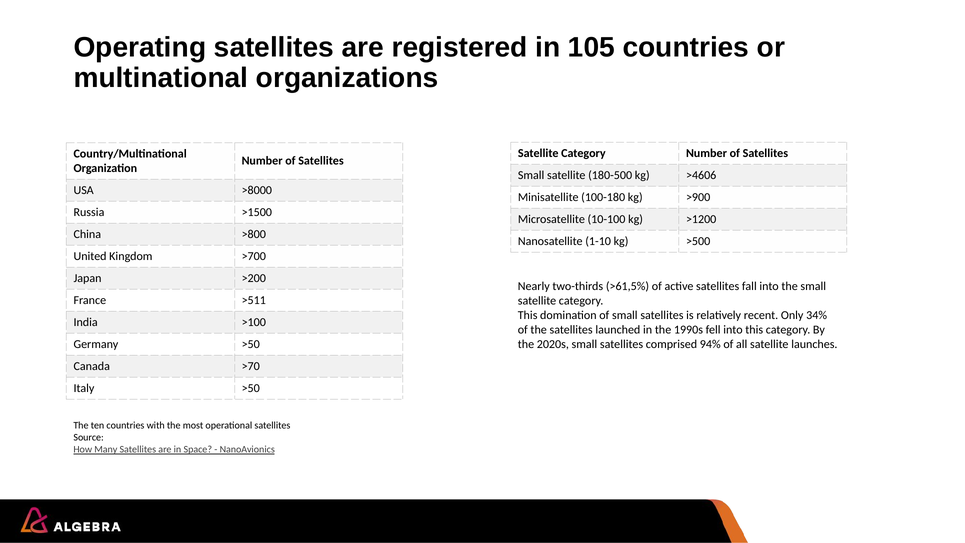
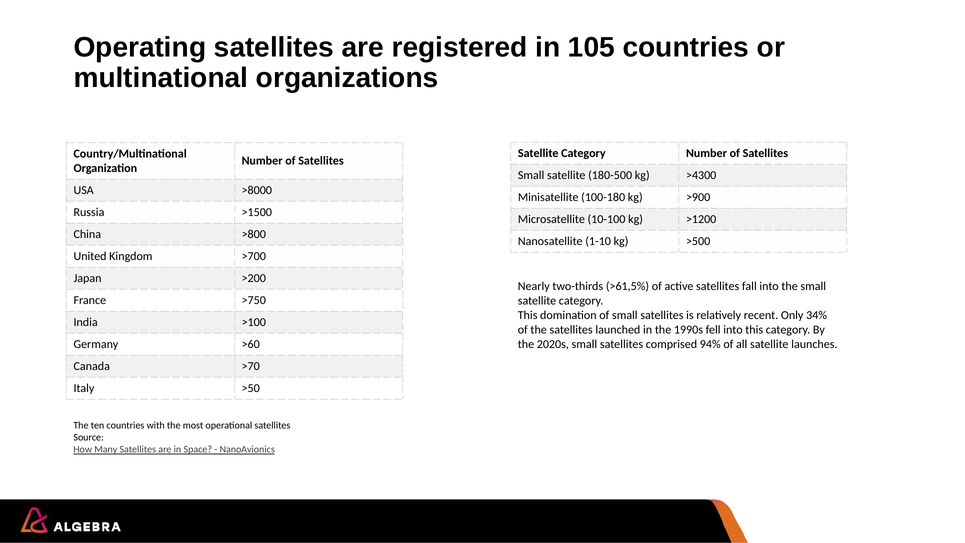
>4606: >4606 -> >4300
>511: >511 -> >750
Germany >50: >50 -> >60
